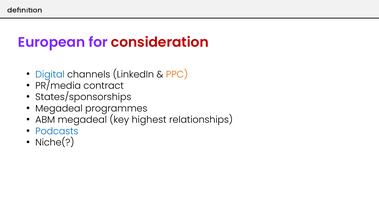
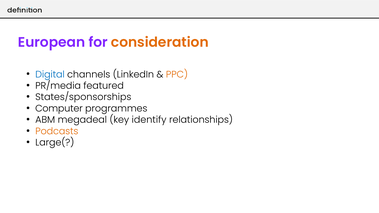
consideration colour: red -> orange
contract: contract -> featured
Megadeal at (59, 109): Megadeal -> Computer
highest: highest -> identify
Podcasts colour: blue -> orange
Niche(: Niche( -> Large(
